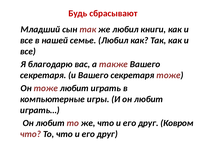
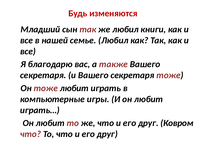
сбрасывают: сбрасывают -> изменяются
